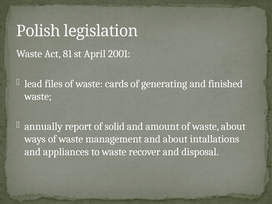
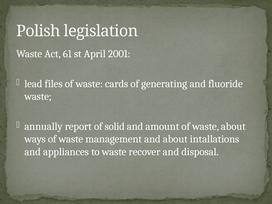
81: 81 -> 61
finished: finished -> fluoride
